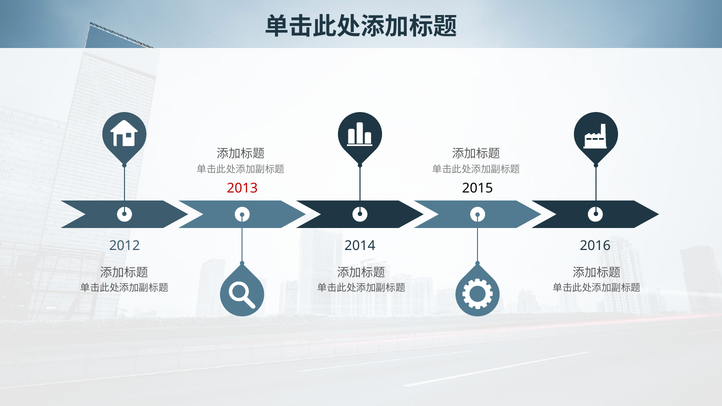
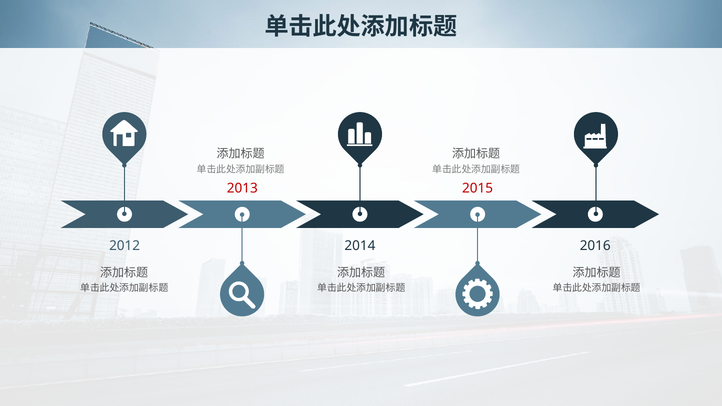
2015 colour: black -> red
